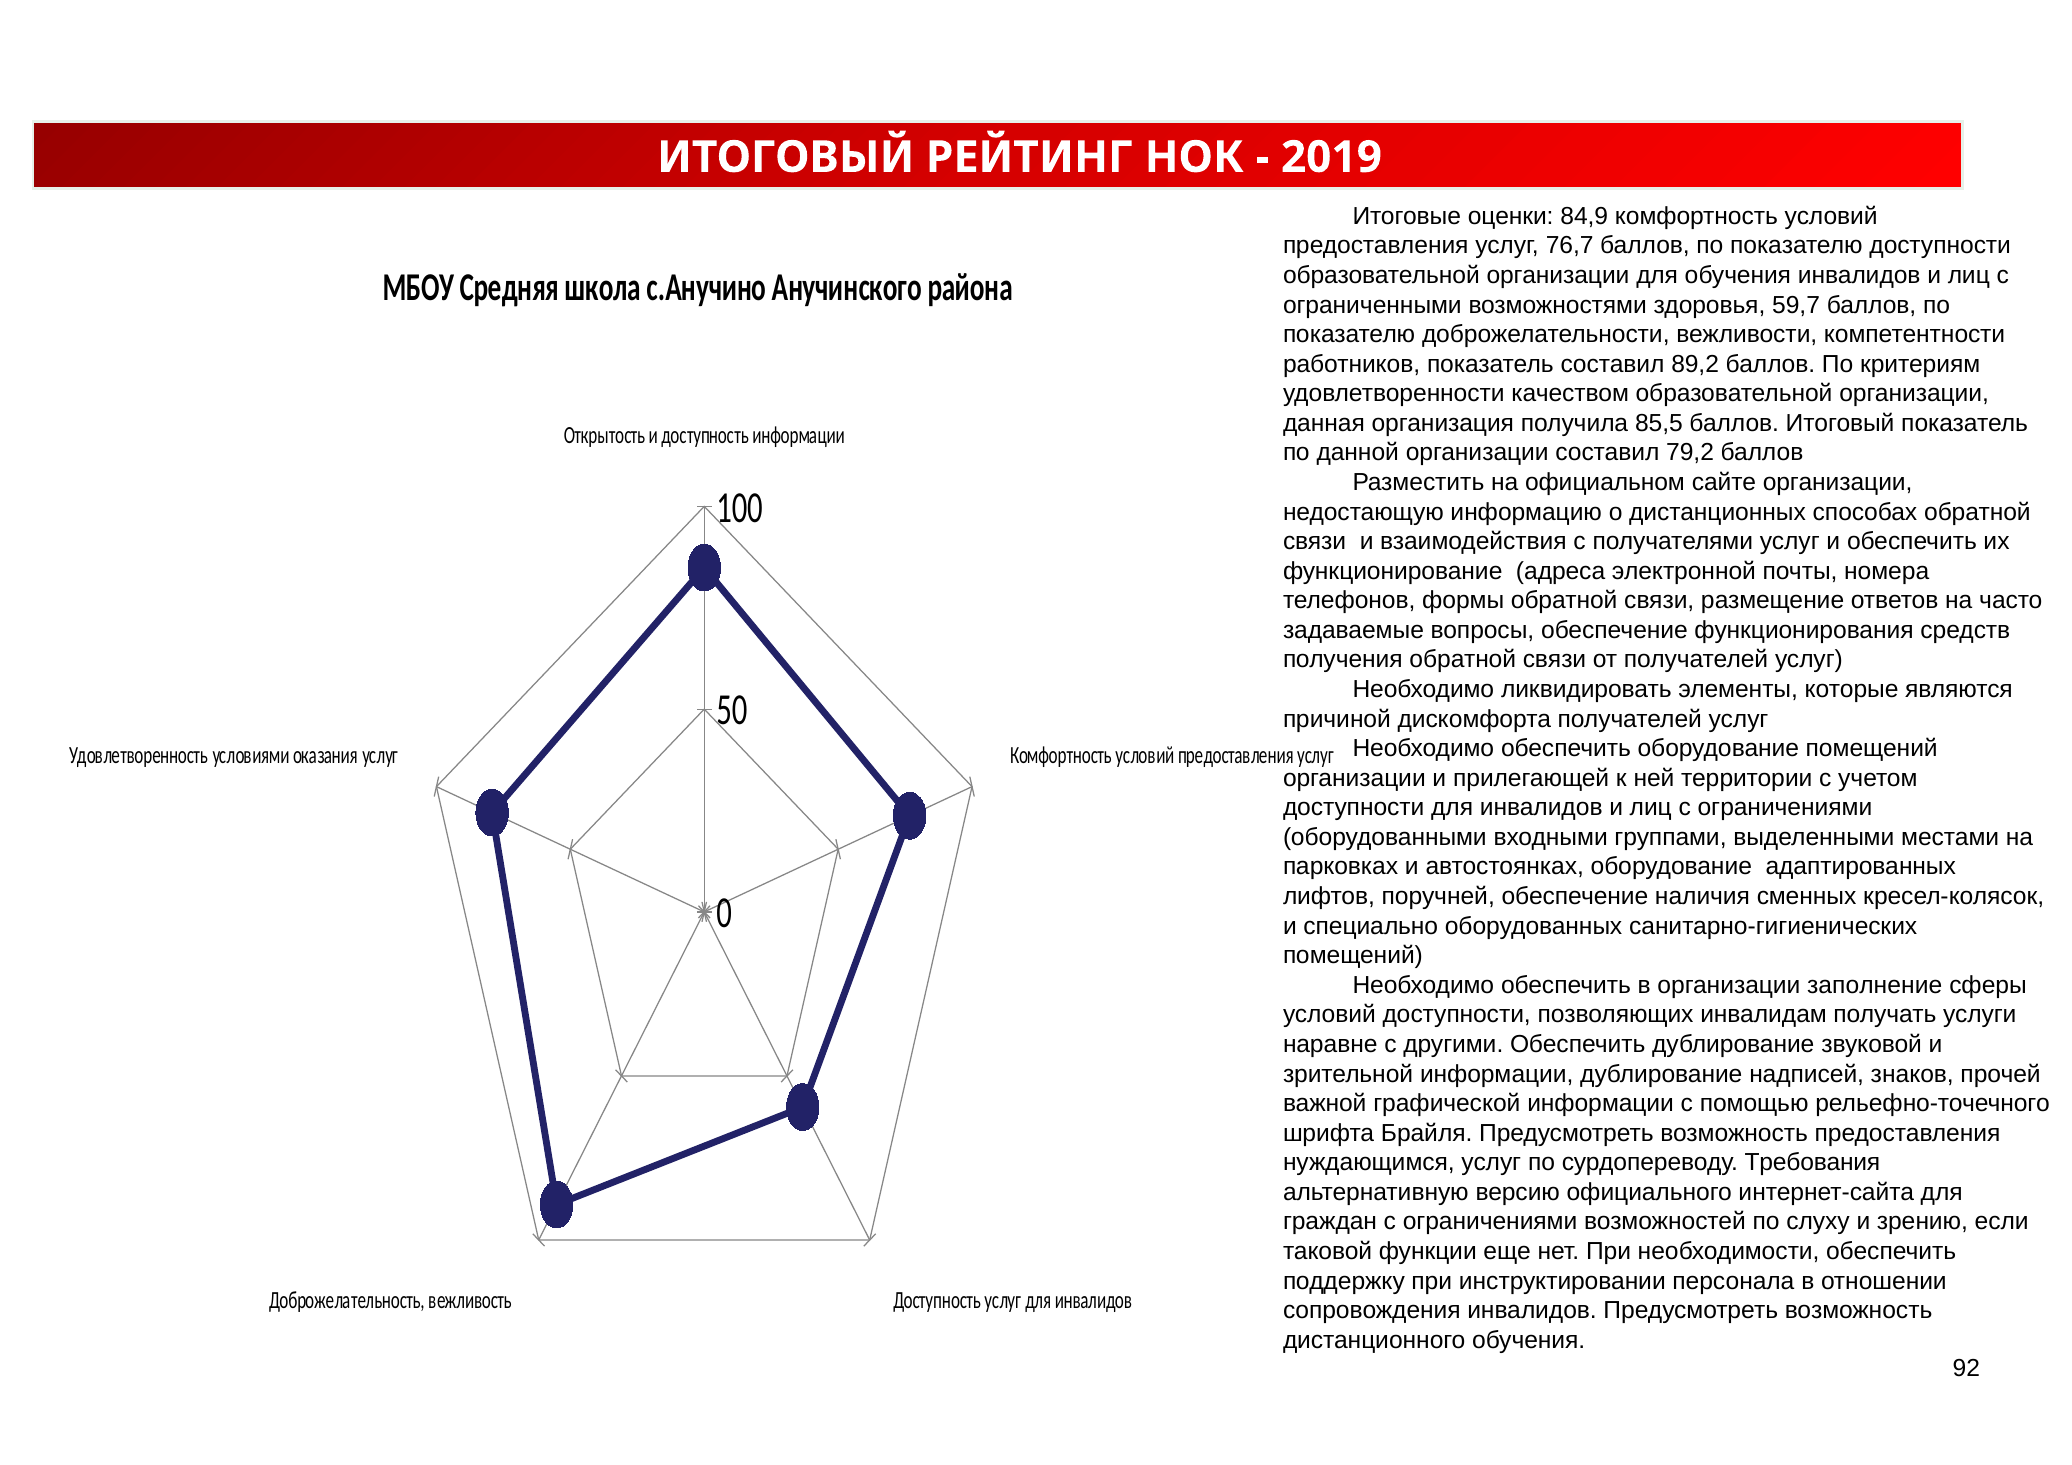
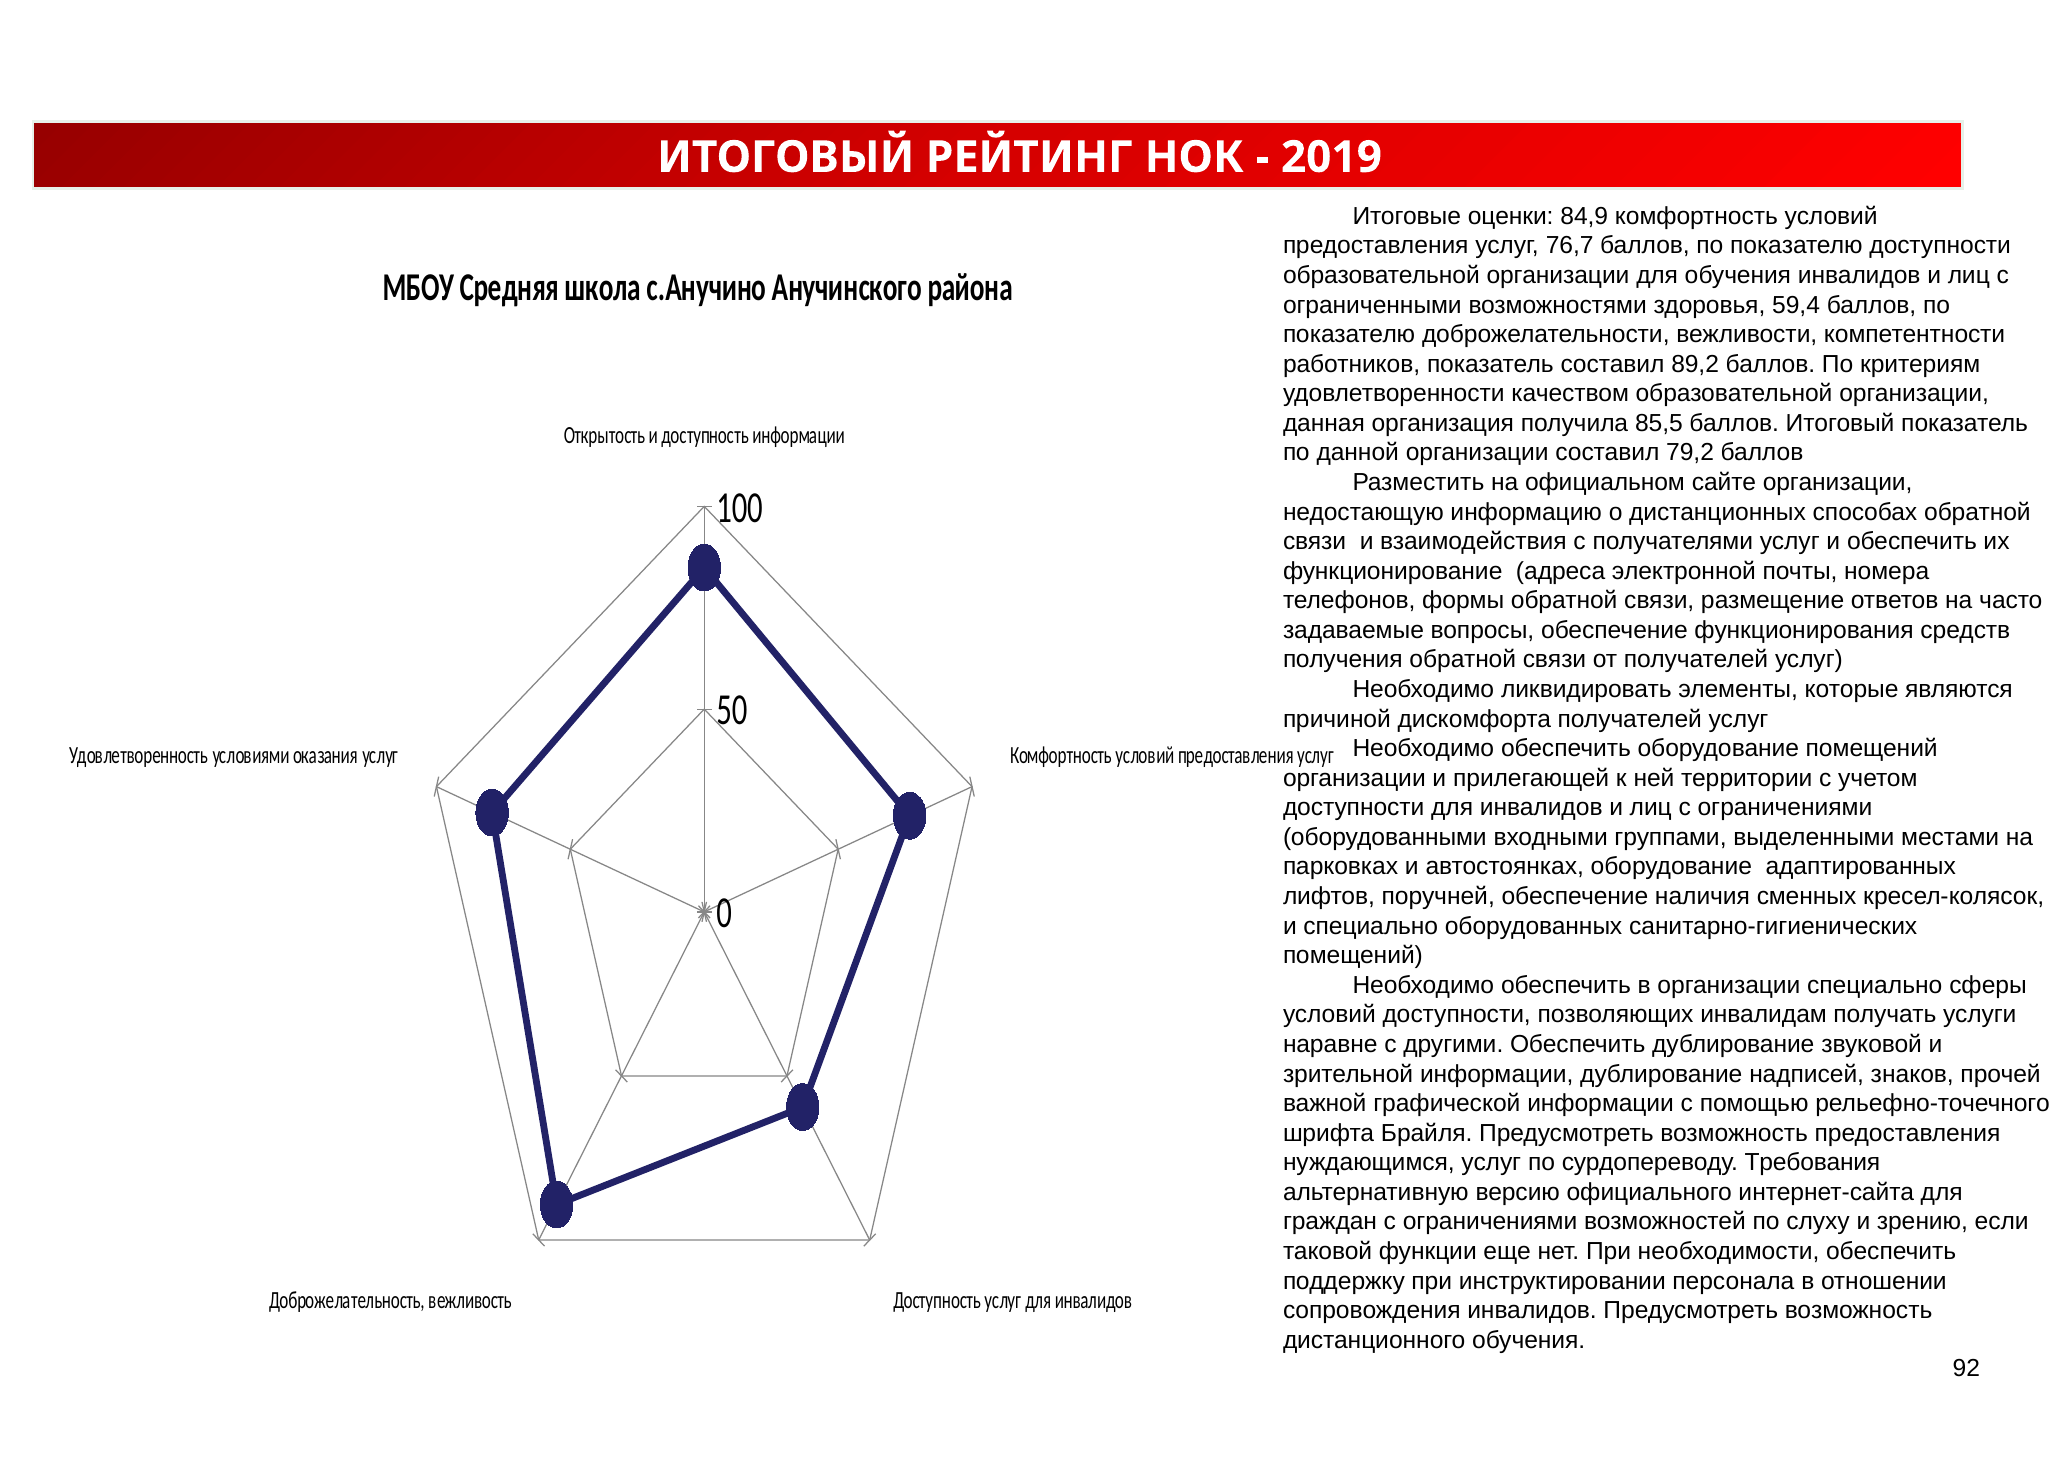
59,7: 59,7 -> 59,4
организации заполнение: заполнение -> специально
